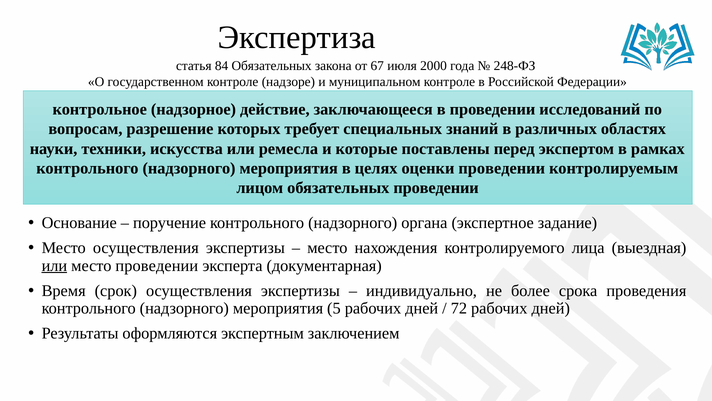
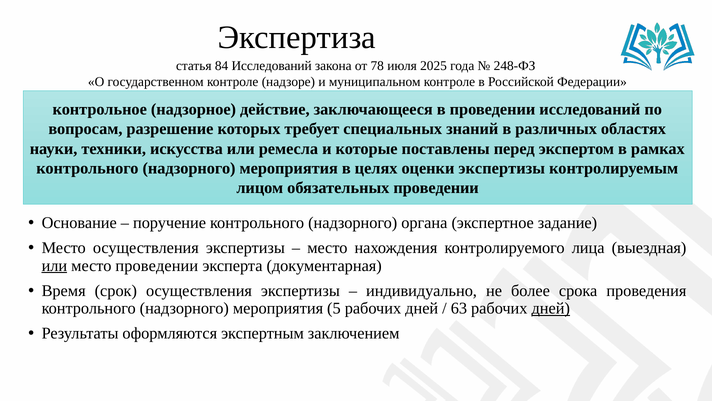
84 Обязательных: Обязательных -> Исследований
67: 67 -> 78
2000: 2000 -> 2025
оценки проведении: проведении -> экспертизы
72: 72 -> 63
дней at (551, 308) underline: none -> present
